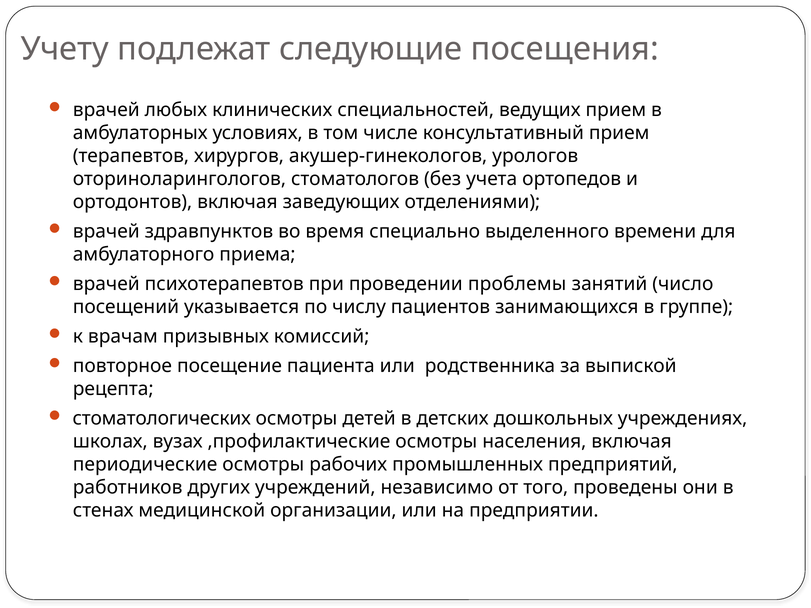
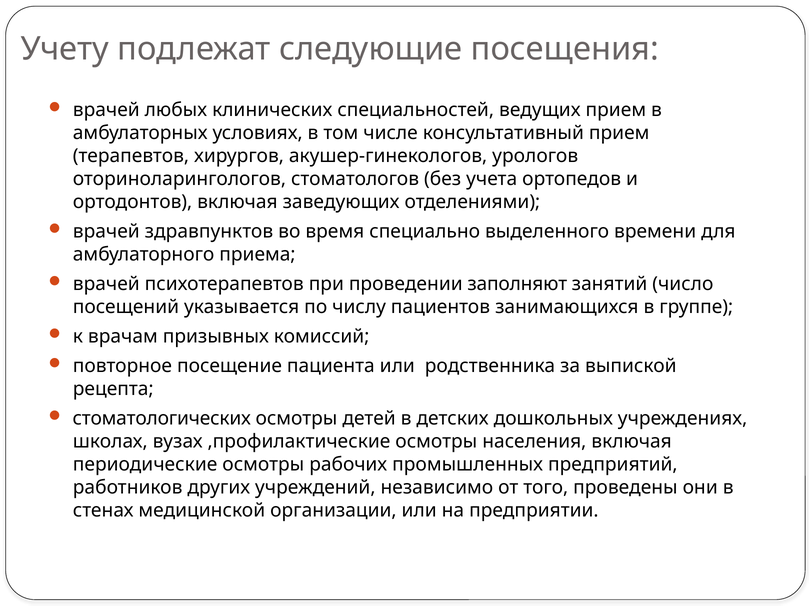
проблемы: проблемы -> заполняют
